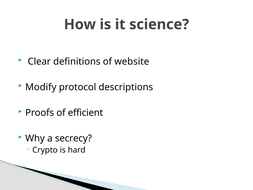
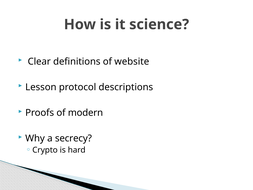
Modify: Modify -> Lesson
efficient: efficient -> modern
